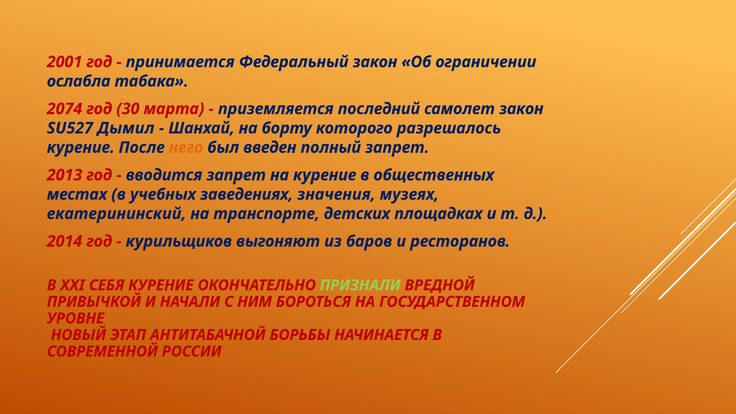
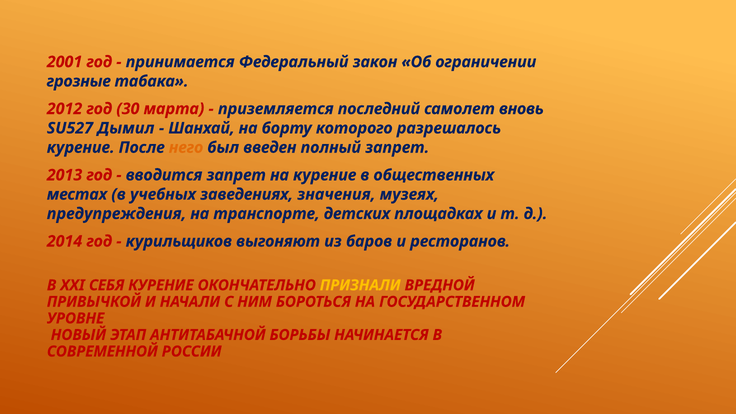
ослабла: ослабла -> грозные
2074: 2074 -> 2012
самолет закон: закон -> вновь
екатерининский: екатерининский -> предупреждения
ПРИЗНАЛИ colour: light green -> yellow
